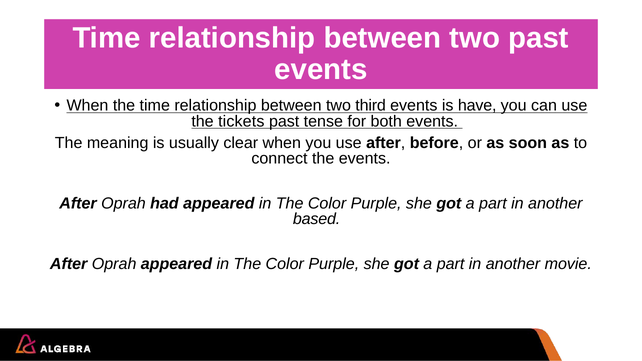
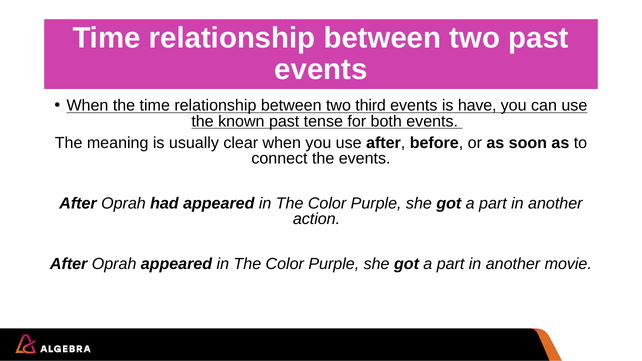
tickets: tickets -> known
based: based -> action
